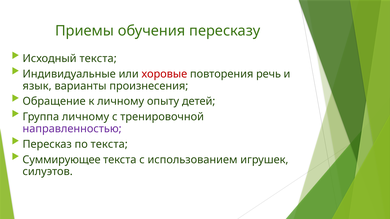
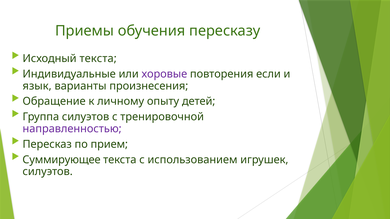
хоровые colour: red -> purple
речь: речь -> если
Группа личному: личному -> силуэтов
по текста: текста -> прием
